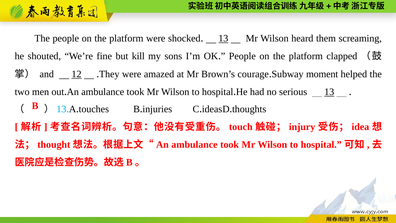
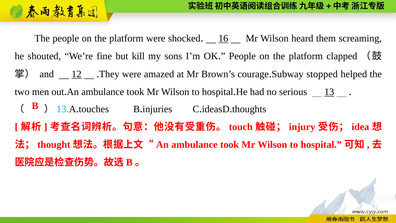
13 at (223, 38): 13 -> 16
moment: moment -> stopped
